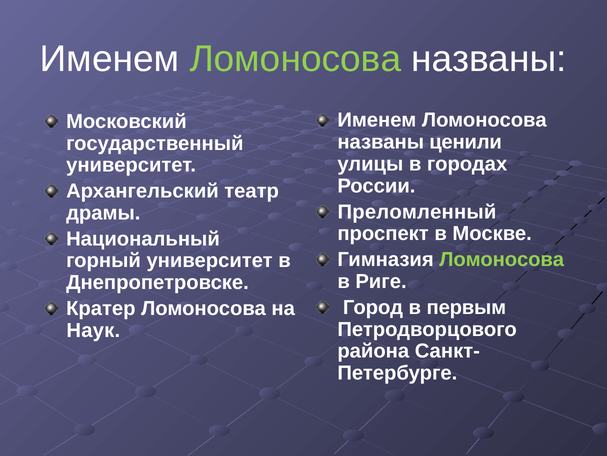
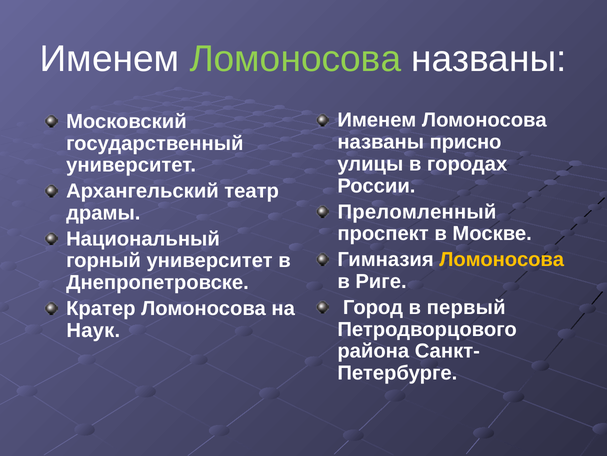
ценили: ценили -> присно
Ломоносова at (502, 259) colour: light green -> yellow
первым: первым -> первый
